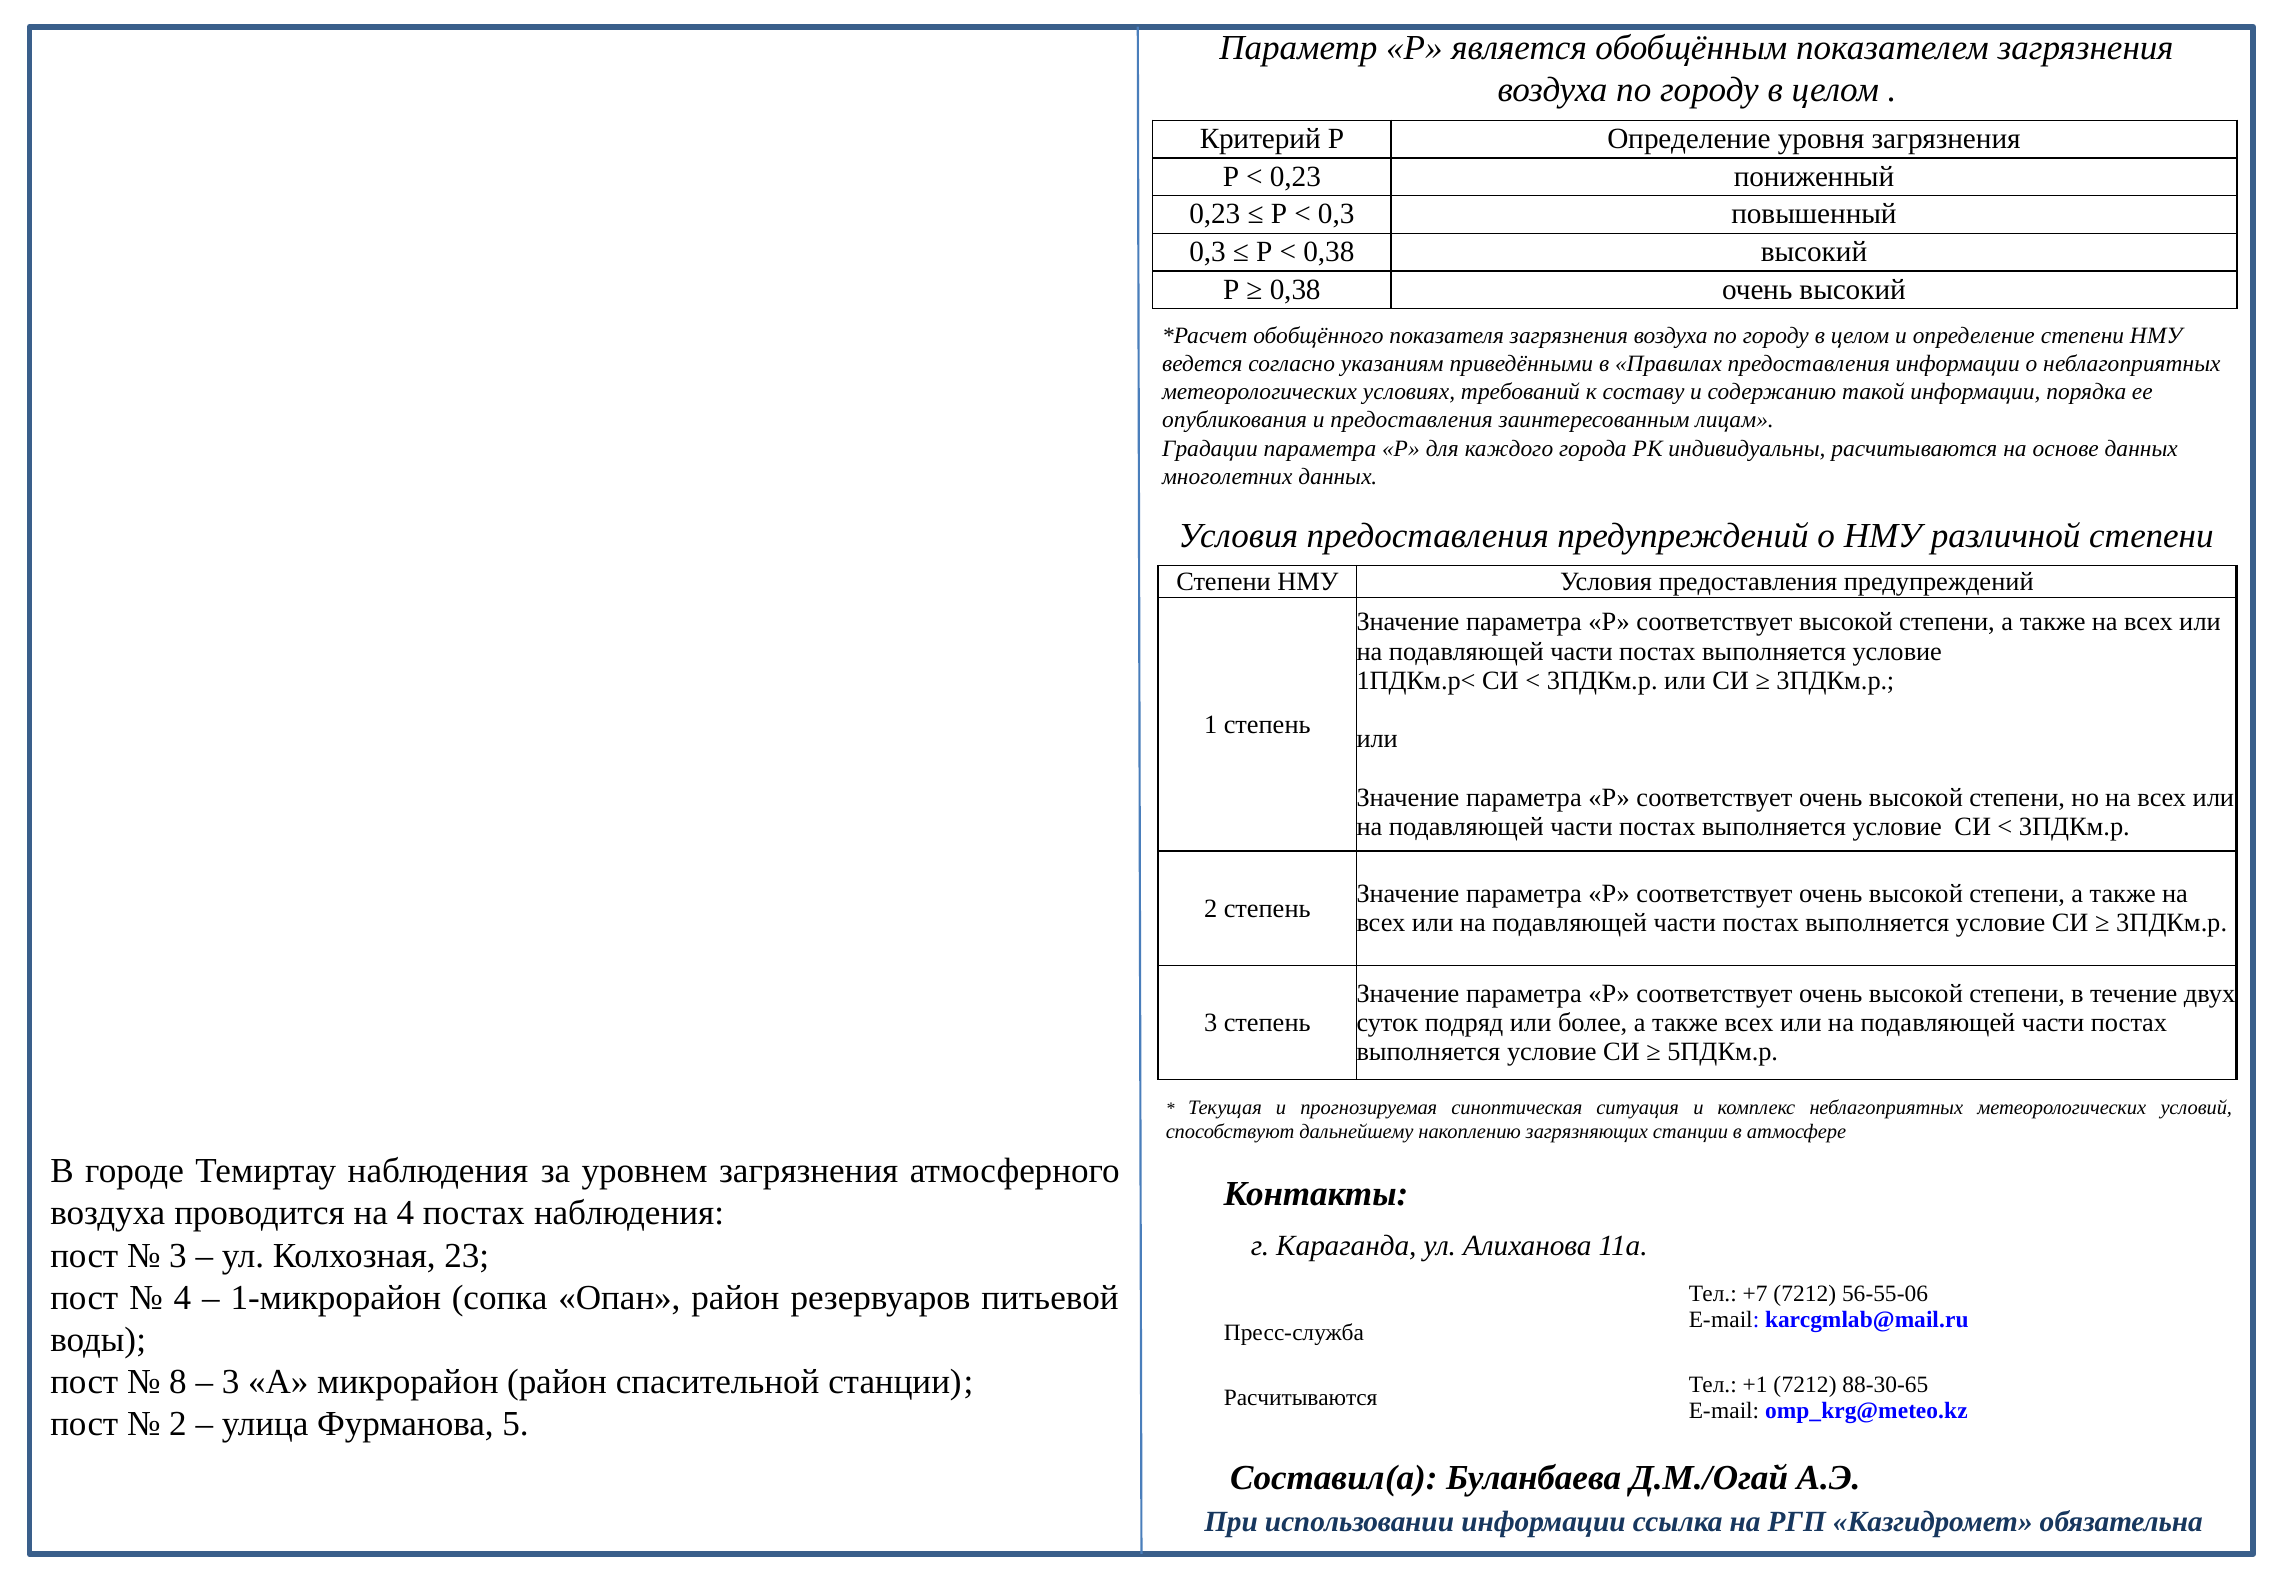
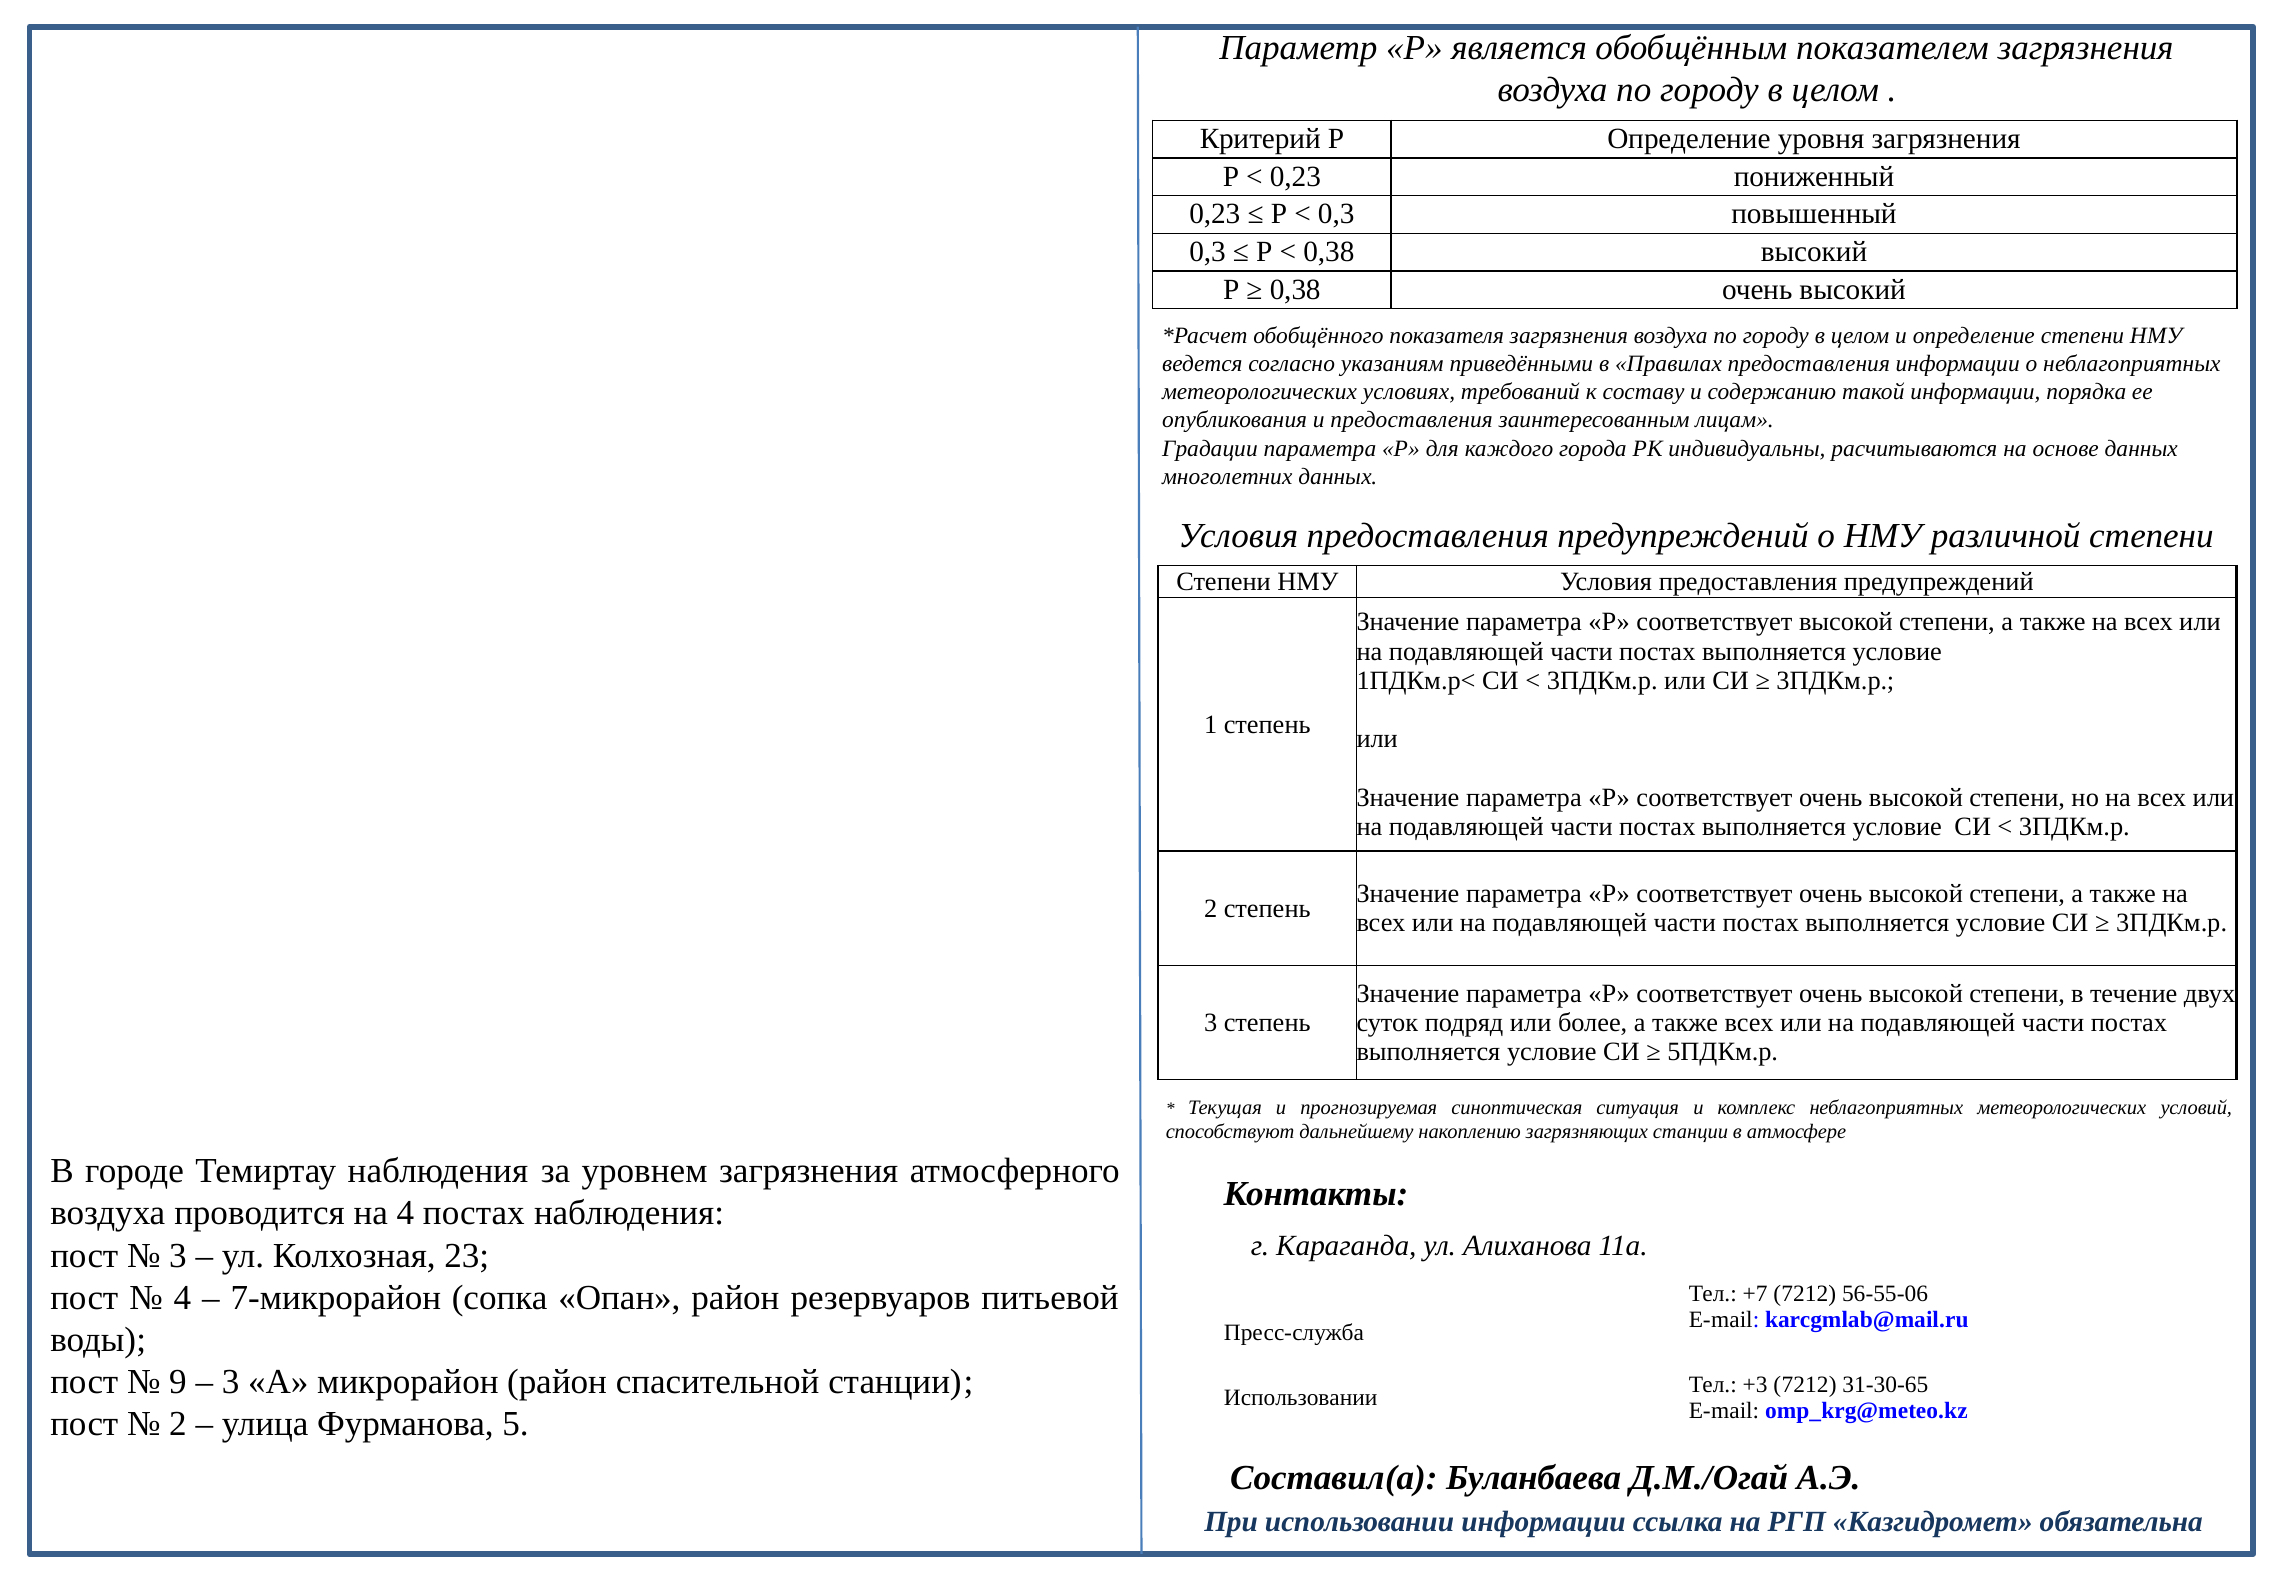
1-микрорайон: 1-микрорайон -> 7-микрорайон
8: 8 -> 9
+1: +1 -> +3
88-30-65: 88-30-65 -> 31-30-65
Расчитываются at (1301, 1398): Расчитываются -> Использовании
